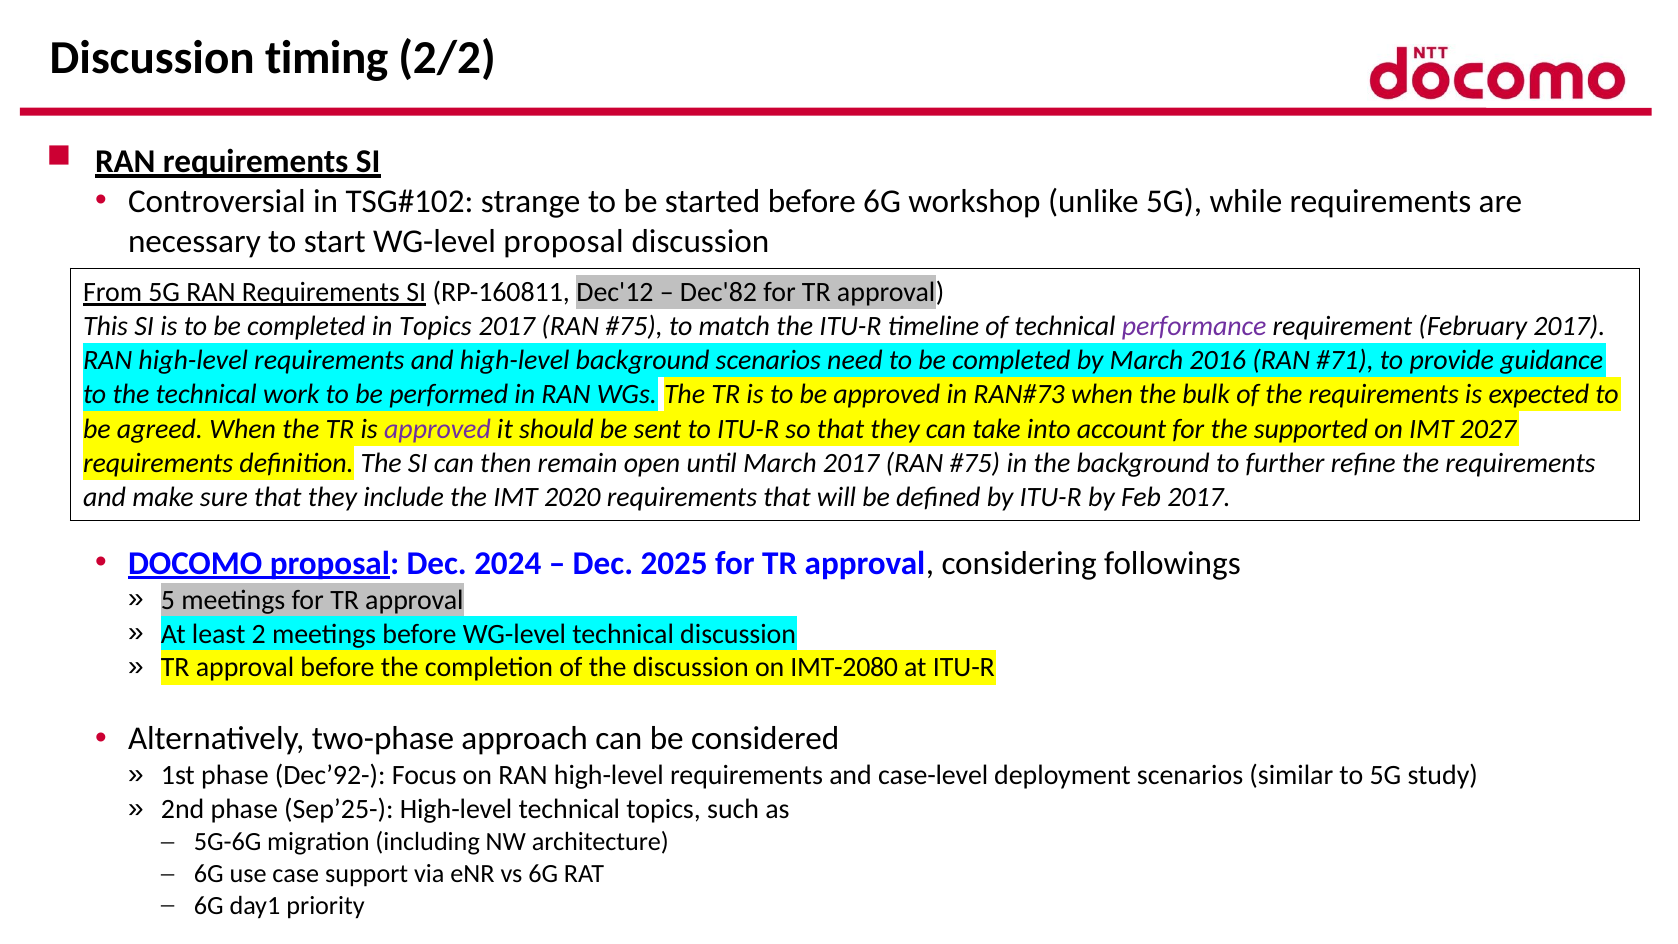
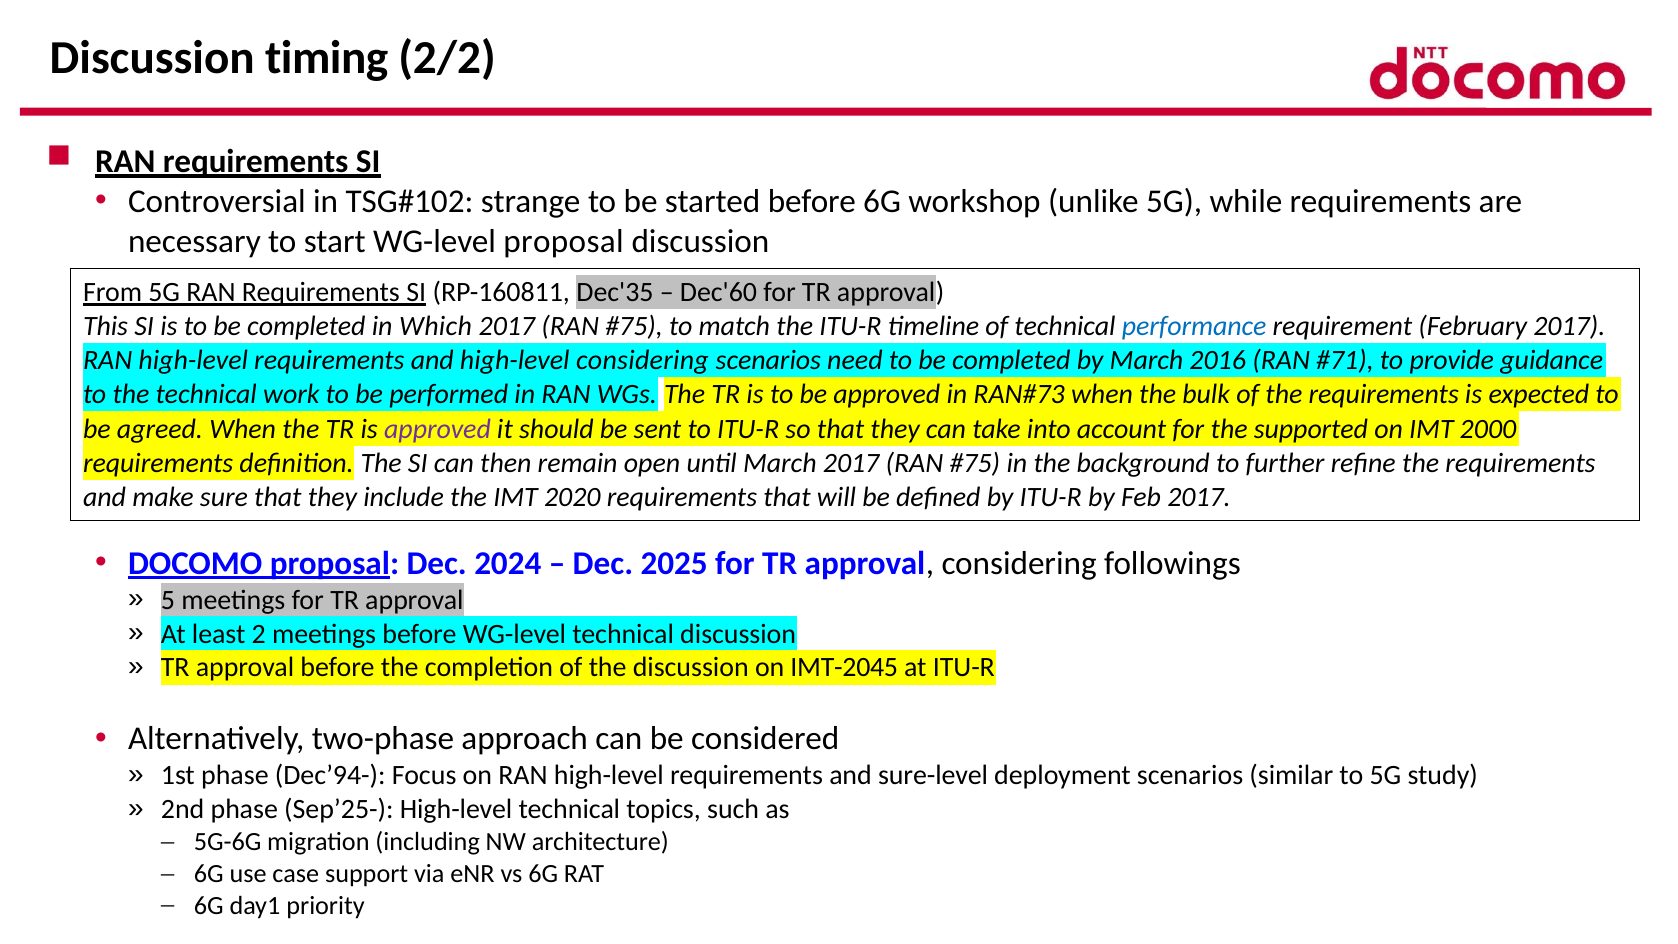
Dec'12: Dec'12 -> Dec'35
Dec'82: Dec'82 -> Dec'60
in Topics: Topics -> Which
performance colour: purple -> blue
high-level background: background -> considering
2027: 2027 -> 2000
IMT-2080: IMT-2080 -> IMT-2045
Dec’92-: Dec’92- -> Dec’94-
case-level: case-level -> sure-level
